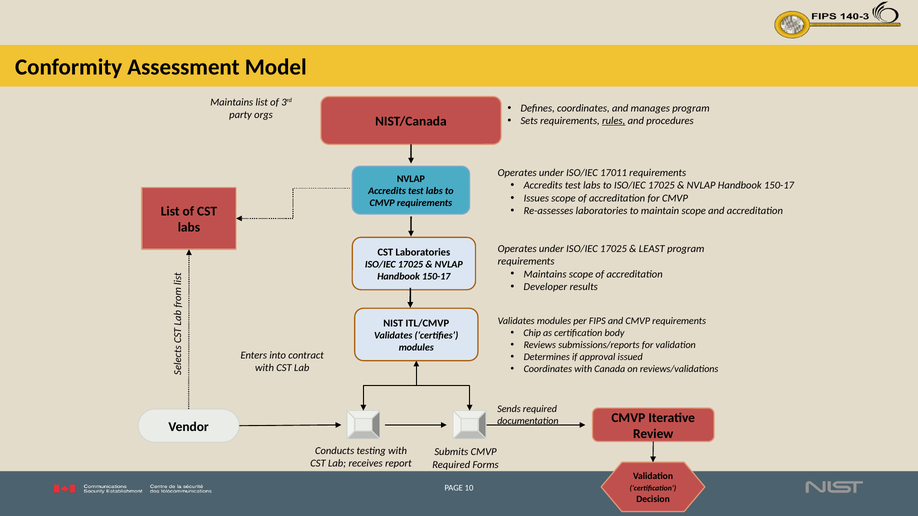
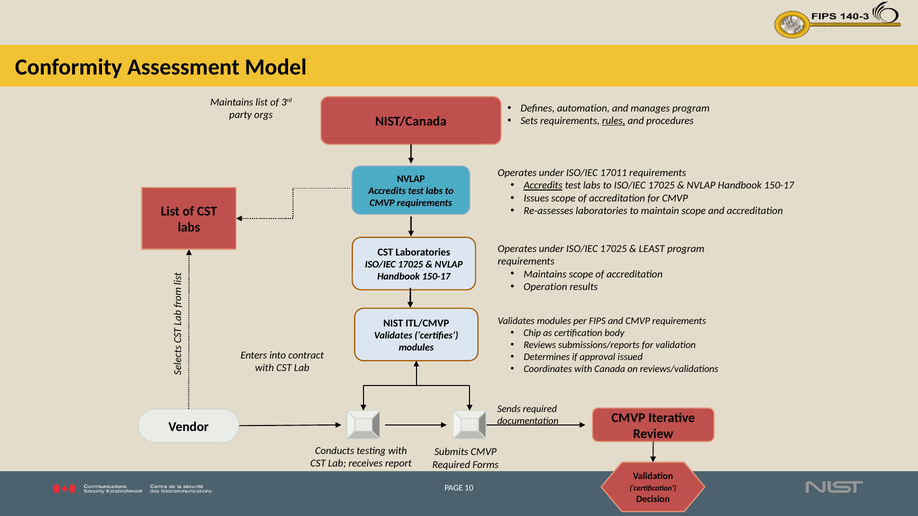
Defines coordinates: coordinates -> automation
Accredits at (543, 186) underline: none -> present
Developer: Developer -> Operation
